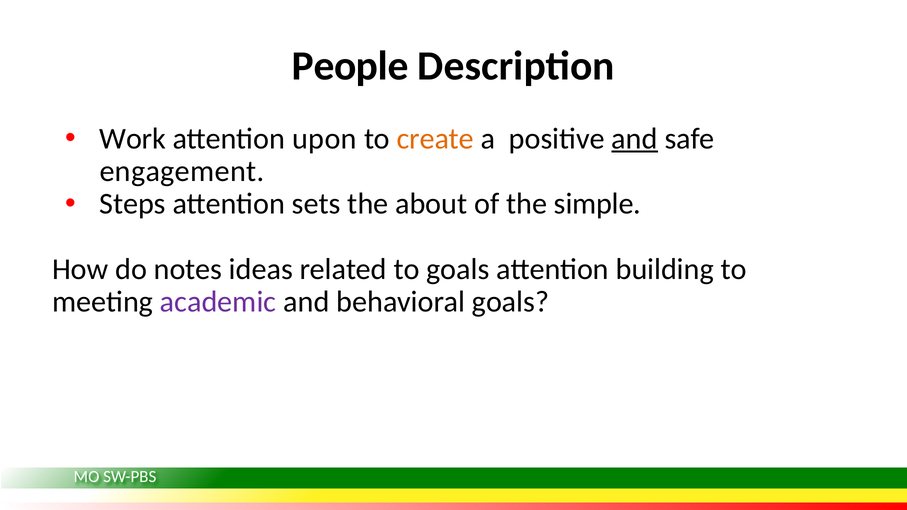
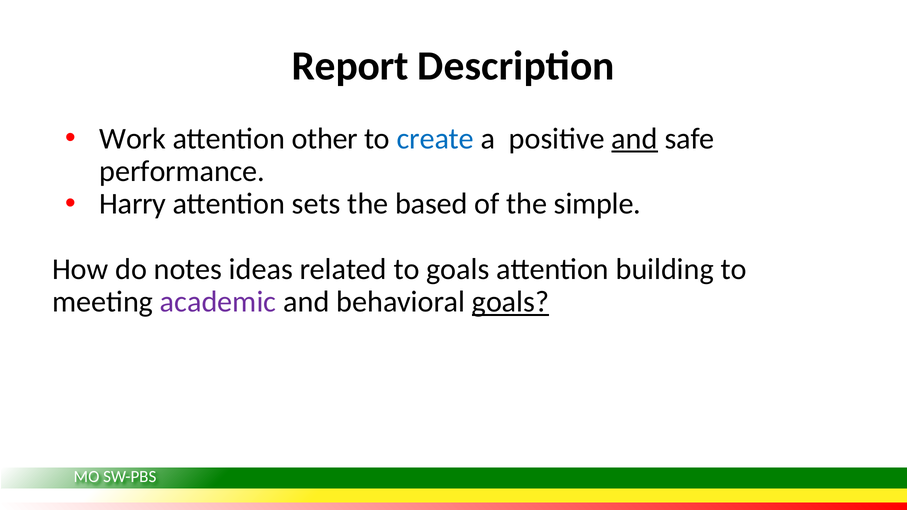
People: People -> Report
upon: upon -> other
create colour: orange -> blue
engagement: engagement -> performance
Steps: Steps -> Harry
about: about -> based
goals at (510, 302) underline: none -> present
